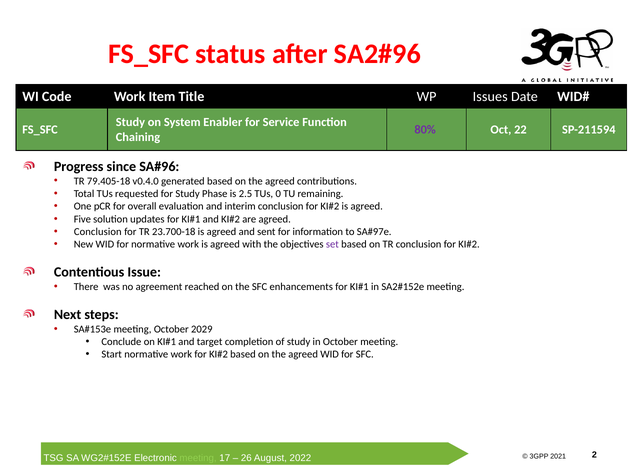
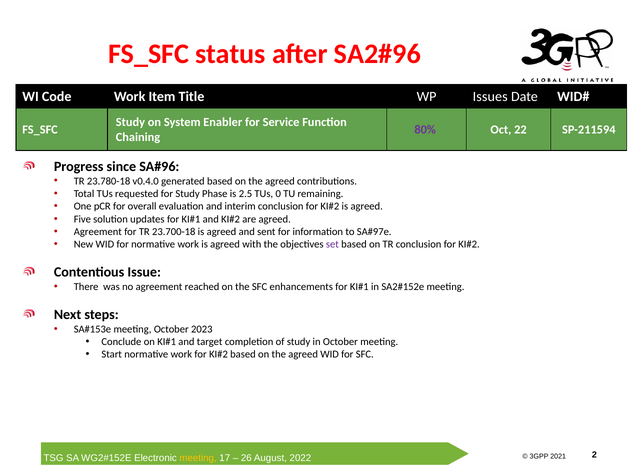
79.405-18: 79.405-18 -> 23.780-18
Conclusion at (98, 232): Conclusion -> Agreement
2029: 2029 -> 2023
meeting at (198, 458) colour: light green -> yellow
